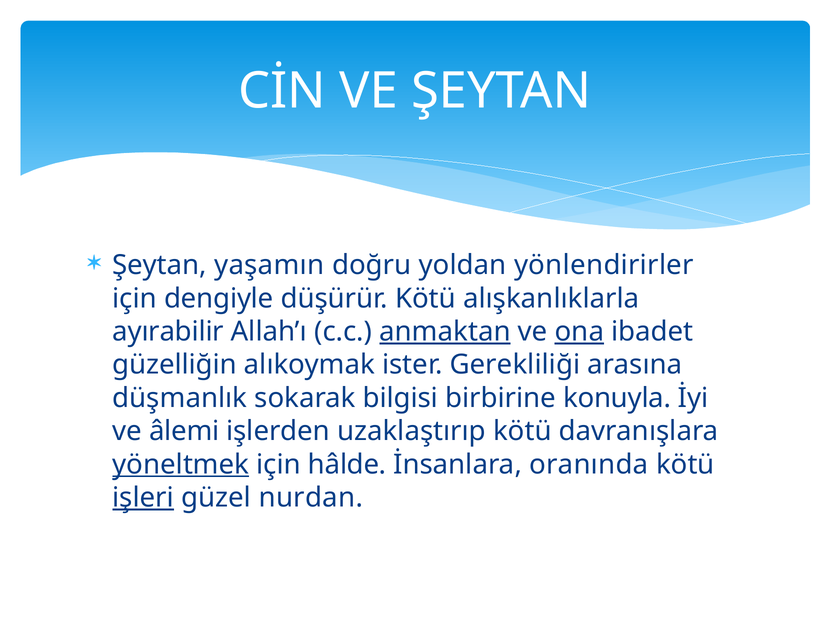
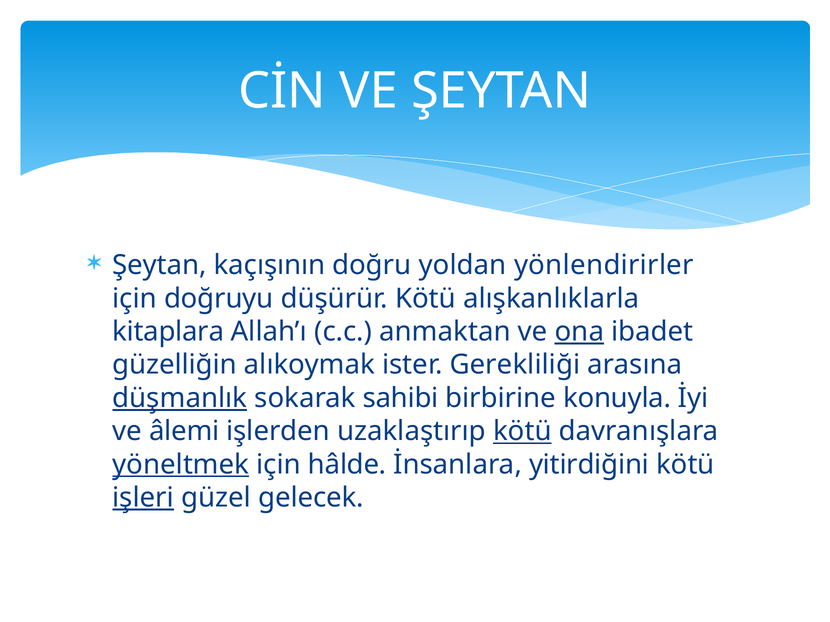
yaşamın: yaşamın -> kaçışının
dengiyle: dengiyle -> doğruyu
ayırabilir: ayırabilir -> kitaplara
anmaktan underline: present -> none
düşmanlık underline: none -> present
bilgisi: bilgisi -> sahibi
kötü at (522, 432) underline: none -> present
oranında: oranında -> yitirdiğini
nurdan: nurdan -> gelecek
